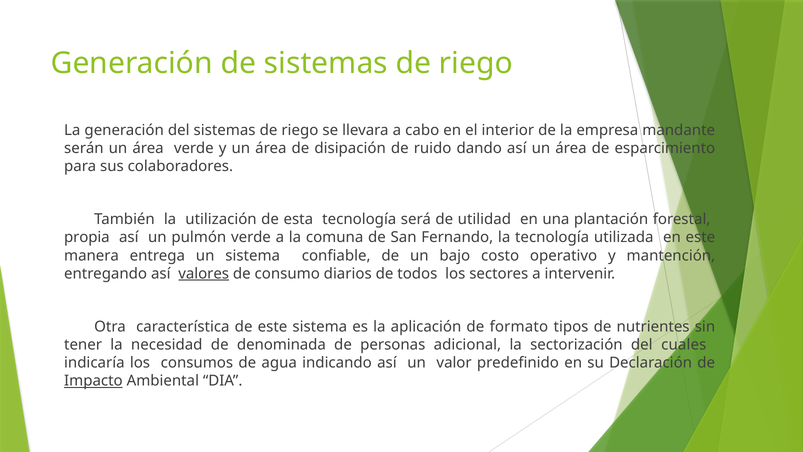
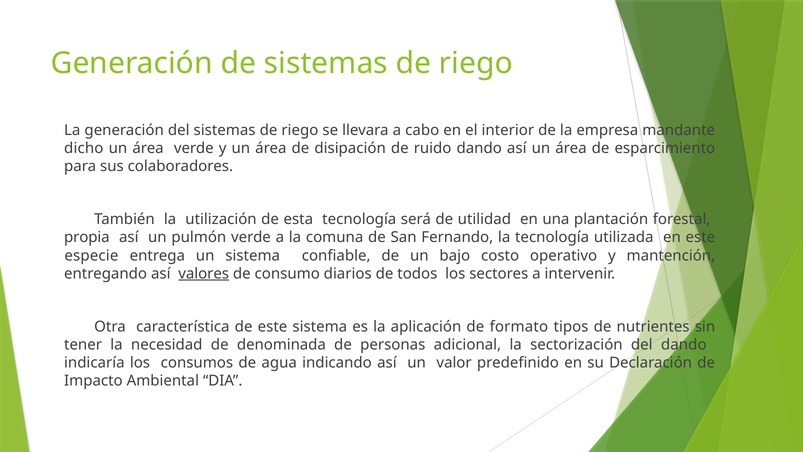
serán: serán -> dicho
manera: manera -> especie
del cuales: cuales -> dando
Impacto underline: present -> none
